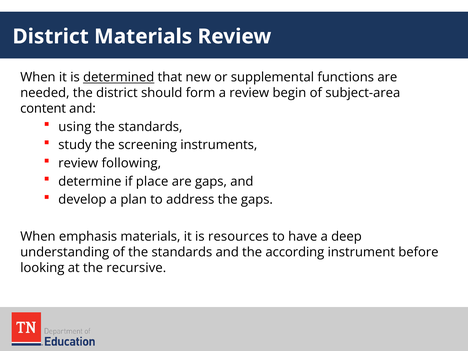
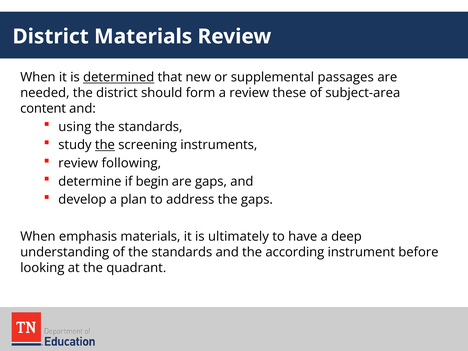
functions: functions -> passages
begin: begin -> these
the at (105, 145) underline: none -> present
place: place -> begin
resources: resources -> ultimately
recursive: recursive -> quadrant
